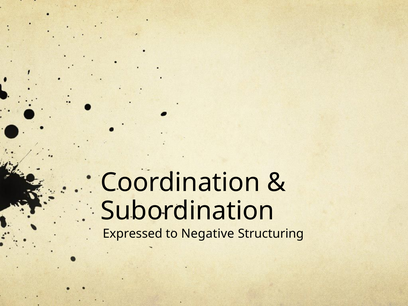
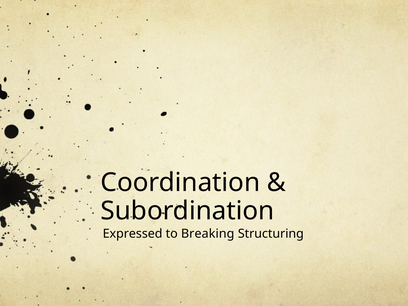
Negative: Negative -> Breaking
